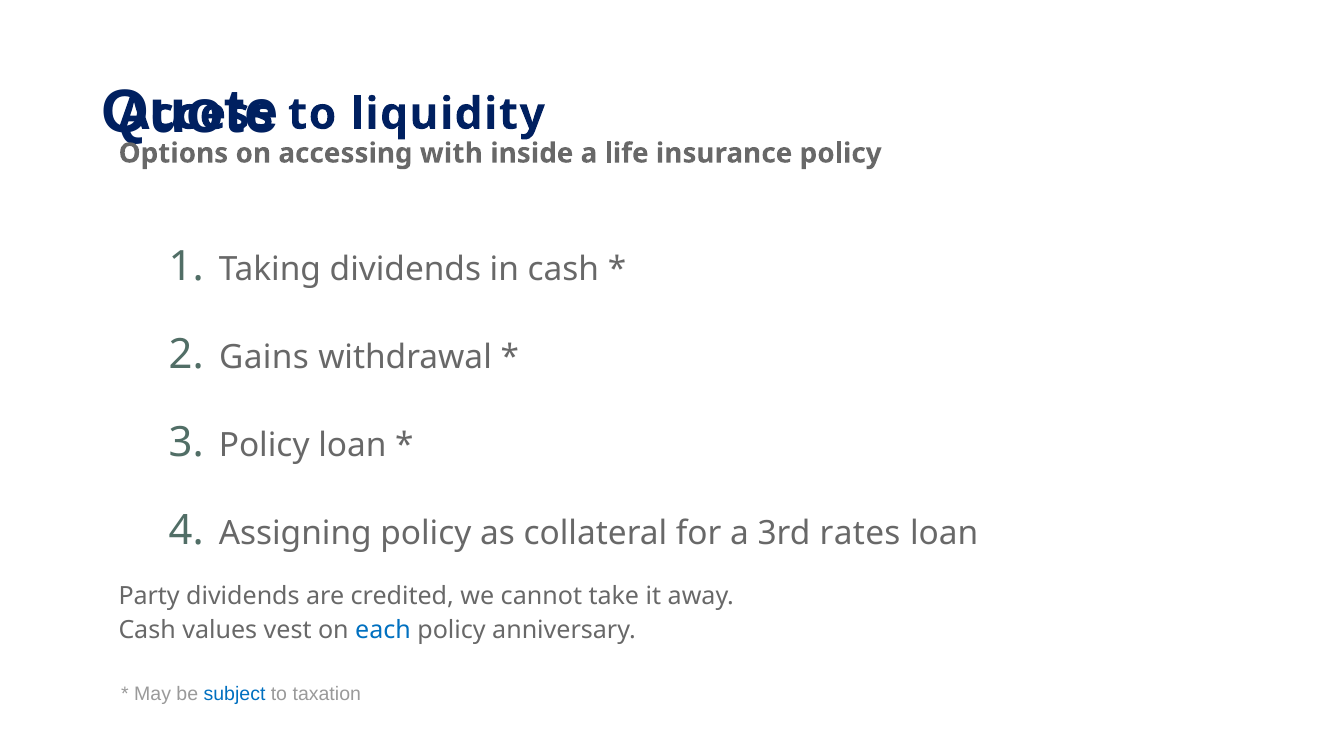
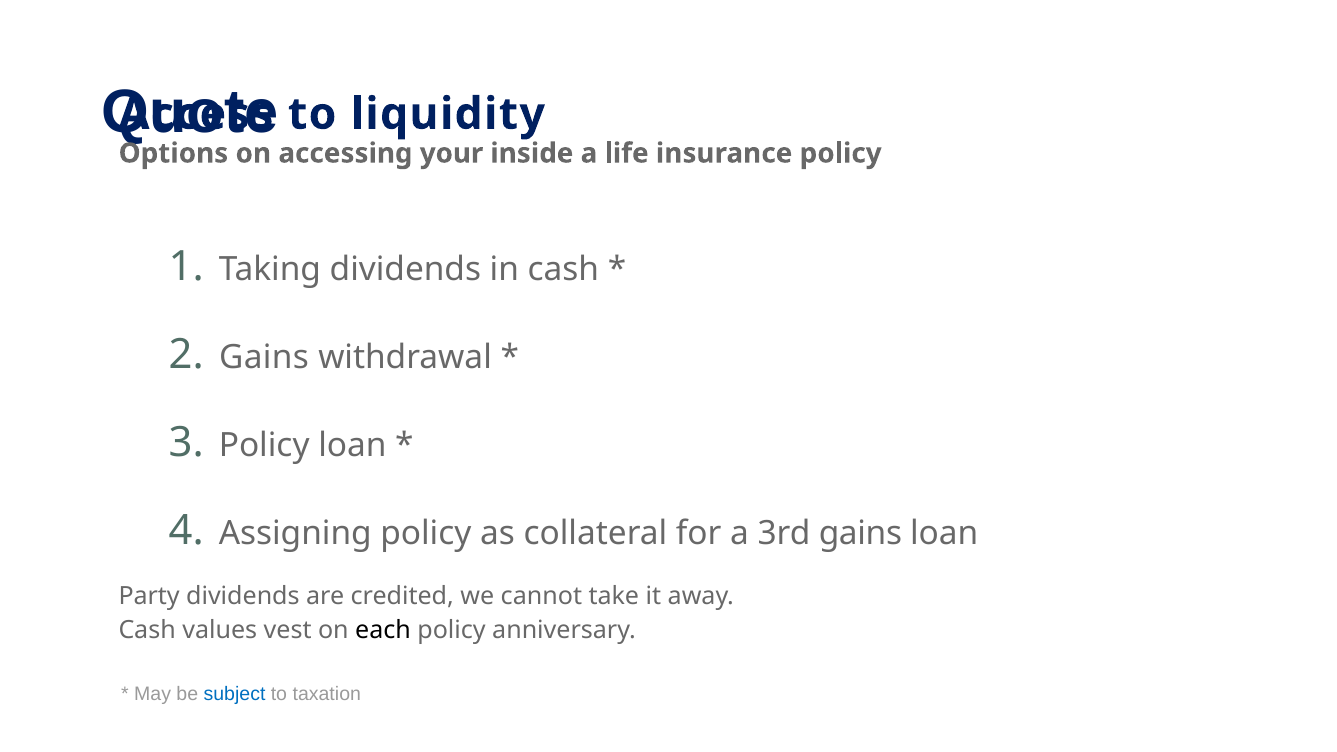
with: with -> your
3rd rates: rates -> gains
each colour: blue -> black
